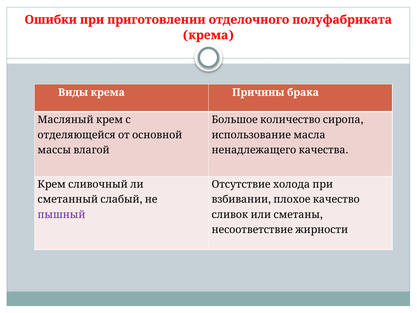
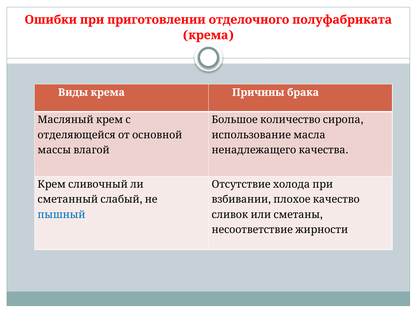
пышный colour: purple -> blue
